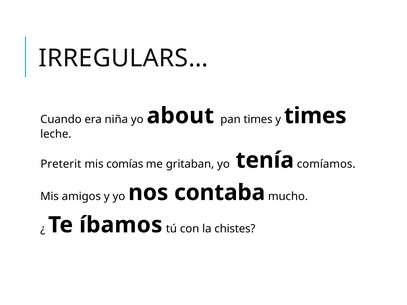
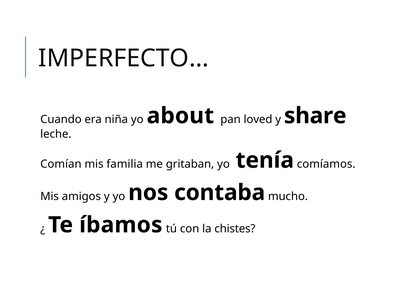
IRREGULARS…: IRREGULARS… -> IMPERFECTO…
pan times: times -> loved
y times: times -> share
Preterit: Preterit -> Comían
comías: comías -> familia
